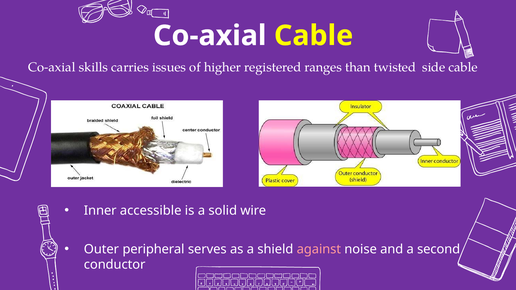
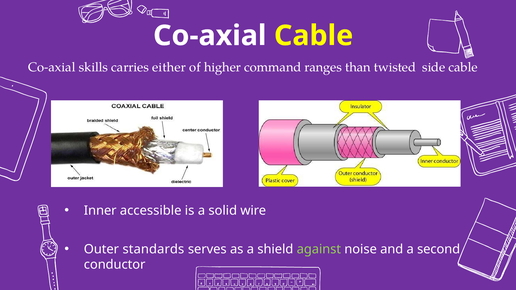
issues: issues -> either
registered: registered -> command
peripheral: peripheral -> standards
against colour: pink -> light green
